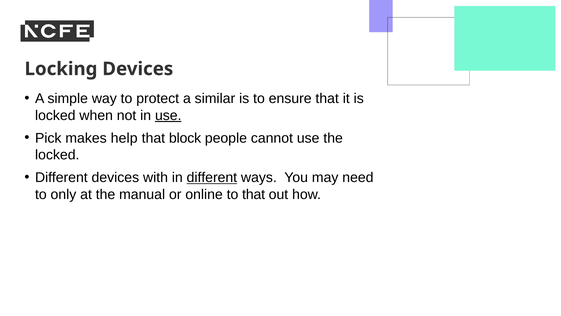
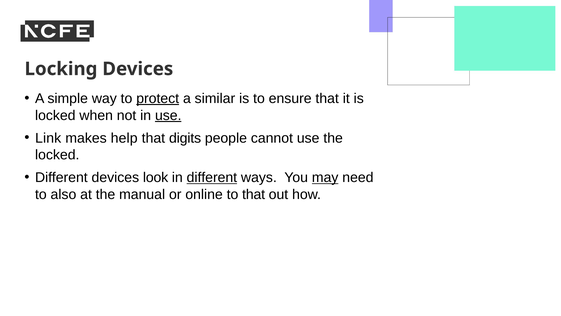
protect underline: none -> present
Pick: Pick -> Link
block: block -> digits
with: with -> look
may underline: none -> present
only: only -> also
